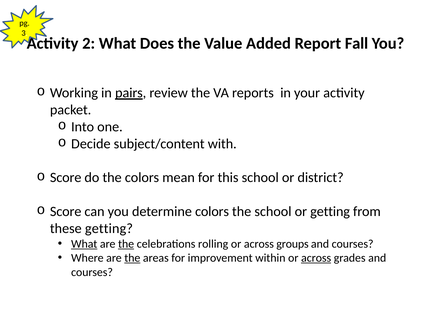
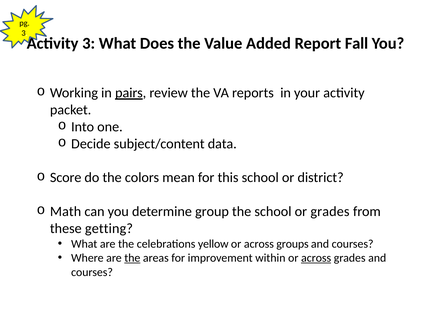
2 at (89, 44): 2 -> 3
with: with -> data
Score at (66, 212): Score -> Math
determine colors: colors -> group
or getting: getting -> grades
What at (84, 244) underline: present -> none
the at (126, 244) underline: present -> none
rolling: rolling -> yellow
